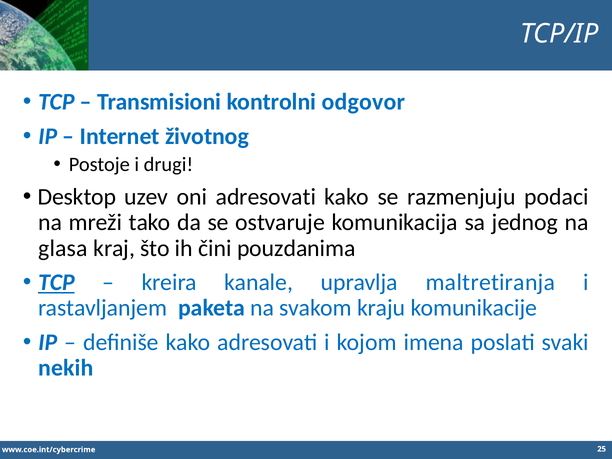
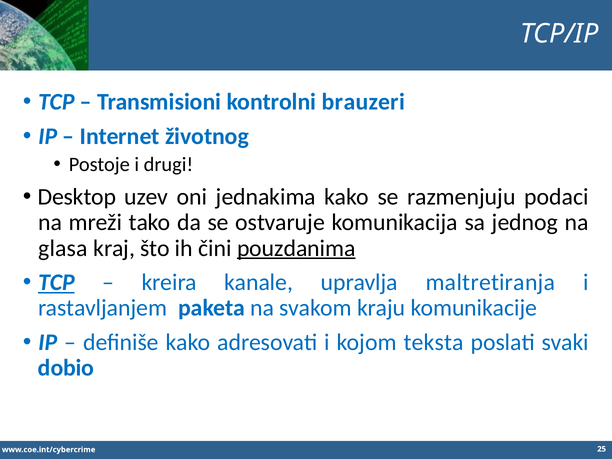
odgovor: odgovor -> brauzeri
oni adresovati: adresovati -> jednakima
pouzdanima underline: none -> present
imena: imena -> teksta
nekih: nekih -> dobio
